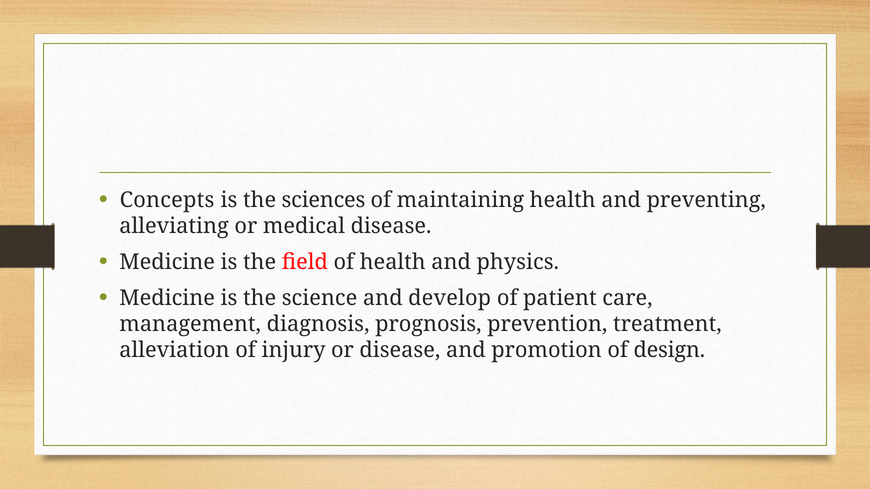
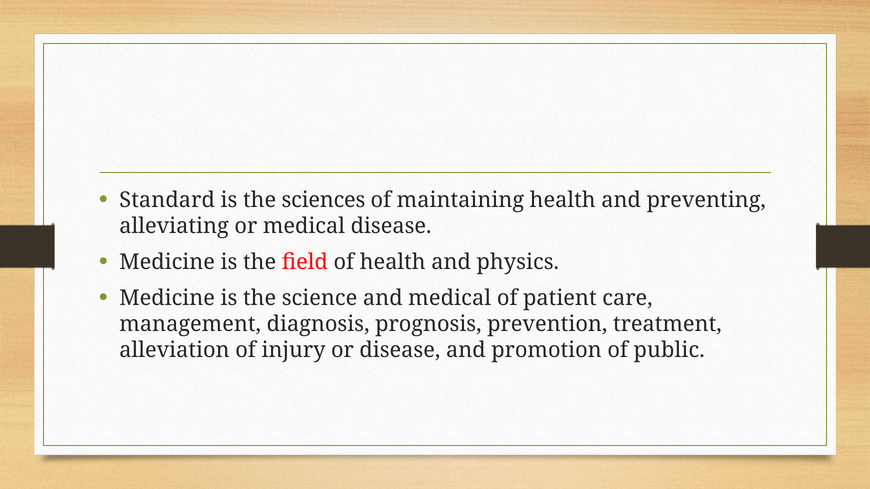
Concepts: Concepts -> Standard
and develop: develop -> medical
design: design -> public
